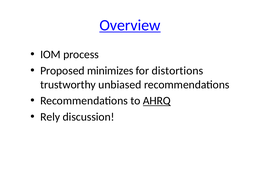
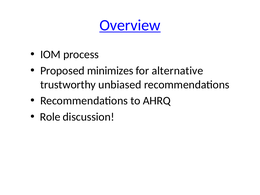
distortions: distortions -> alternative
AHRQ underline: present -> none
Rely: Rely -> Role
